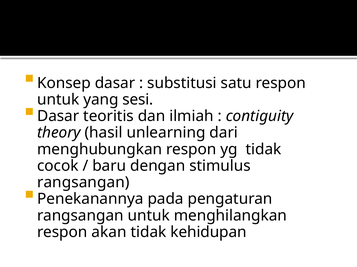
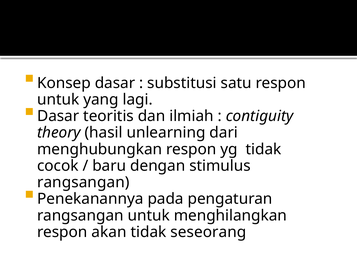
sesi: sesi -> lagi
kehidupan: kehidupan -> seseorang
